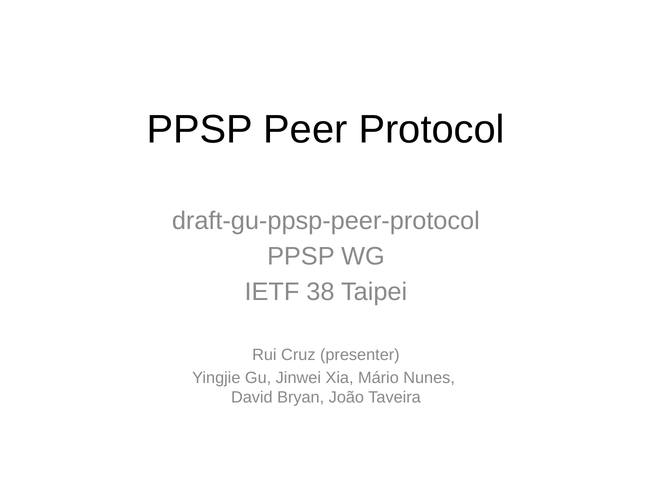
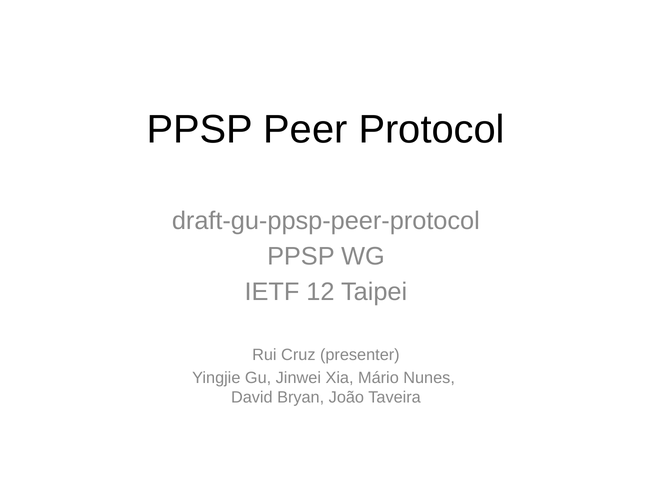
38: 38 -> 12
